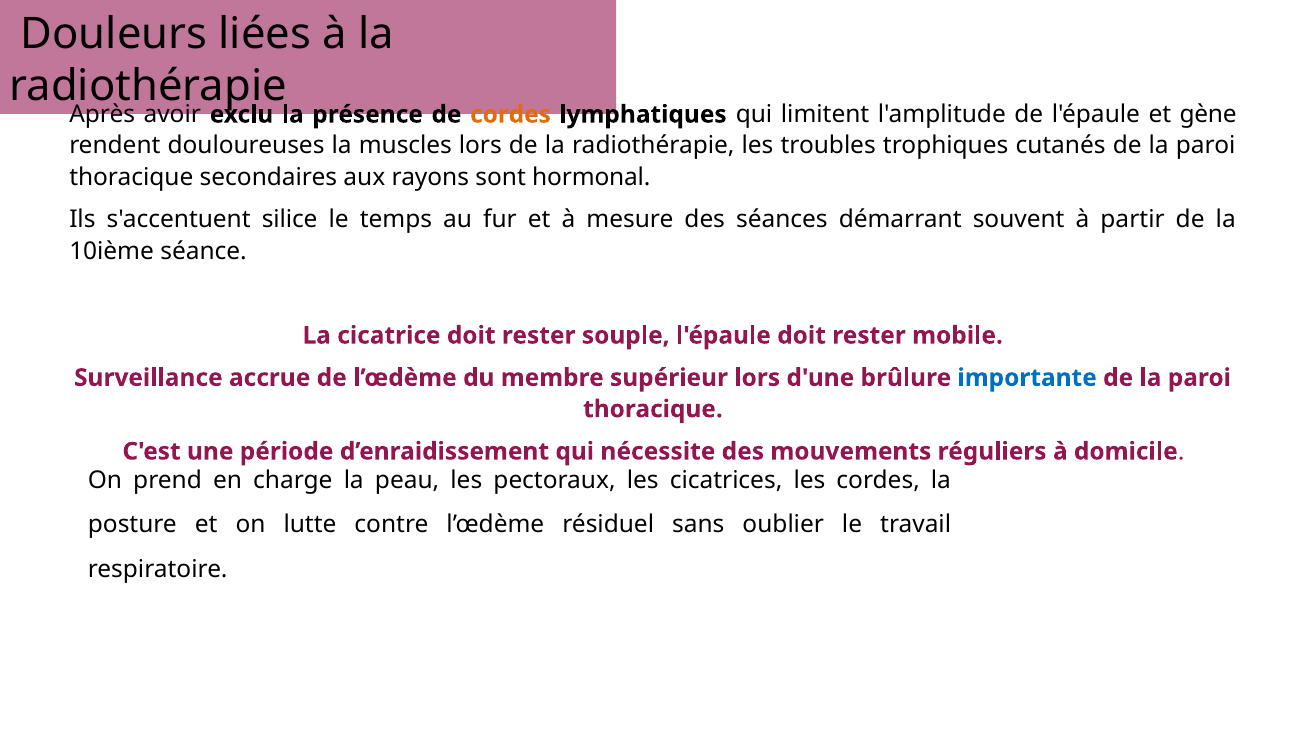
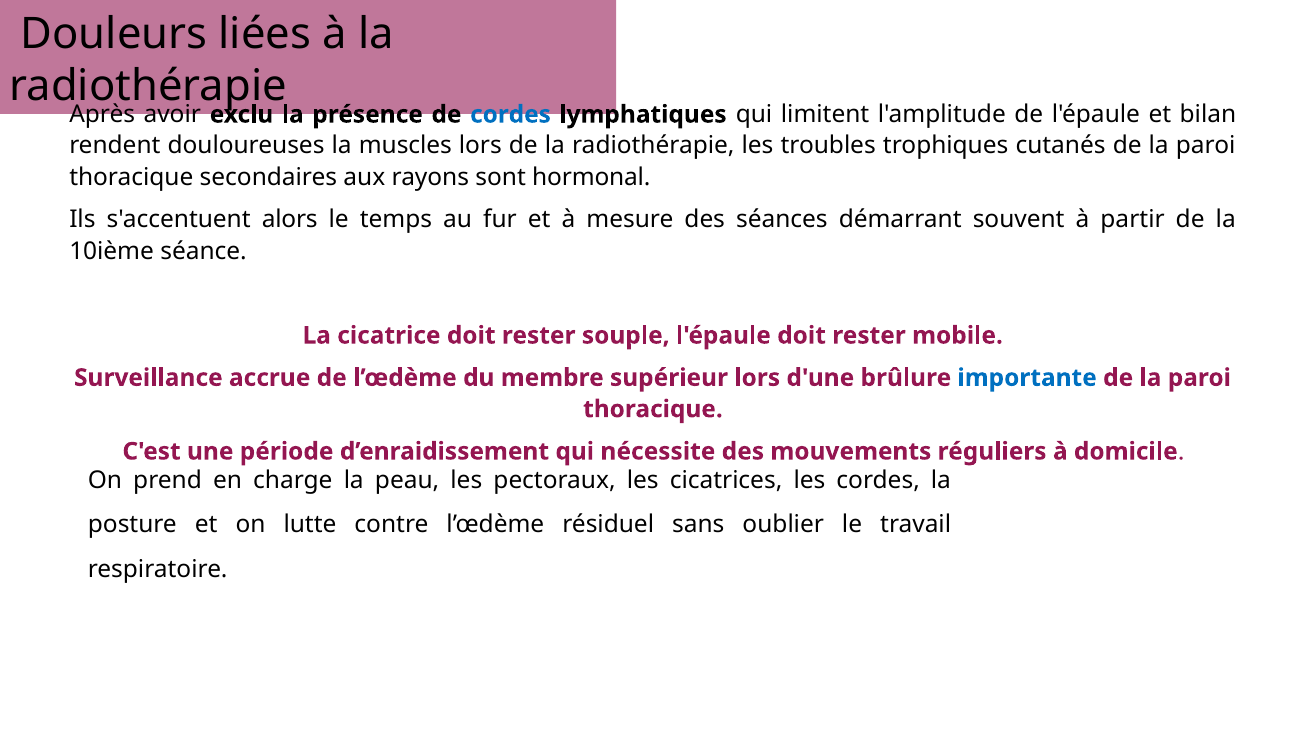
cordes at (510, 115) colour: orange -> blue
gène: gène -> bilan
silice: silice -> alors
